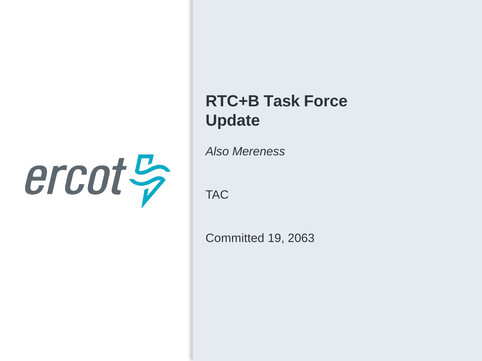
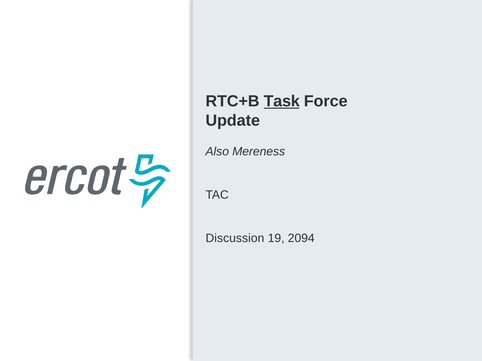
Task underline: none -> present
Committed: Committed -> Discussion
2063: 2063 -> 2094
